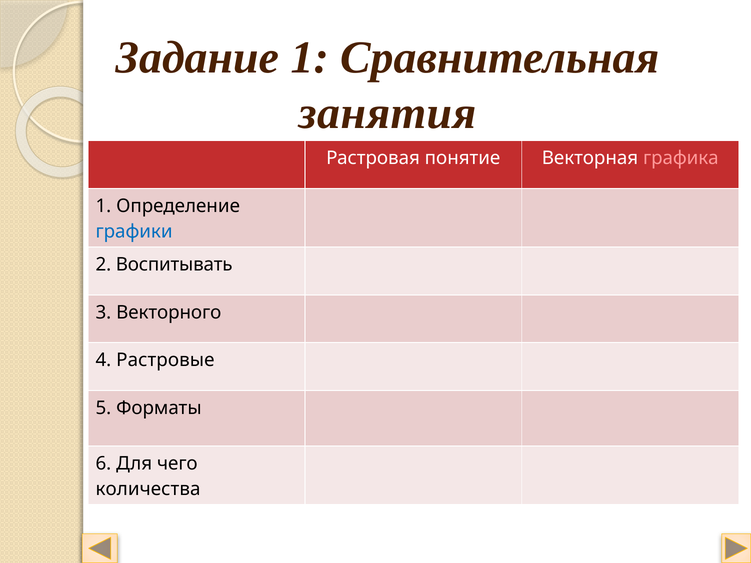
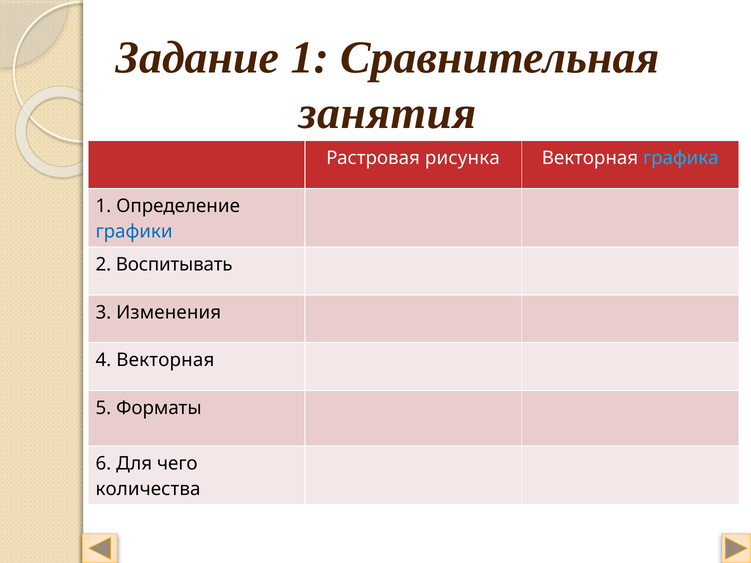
понятие: понятие -> рисунка
графика colour: pink -> light blue
Векторного: Векторного -> Изменения
4 Растровые: Растровые -> Векторная
